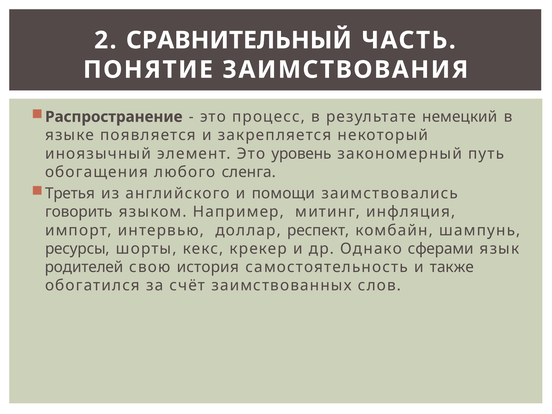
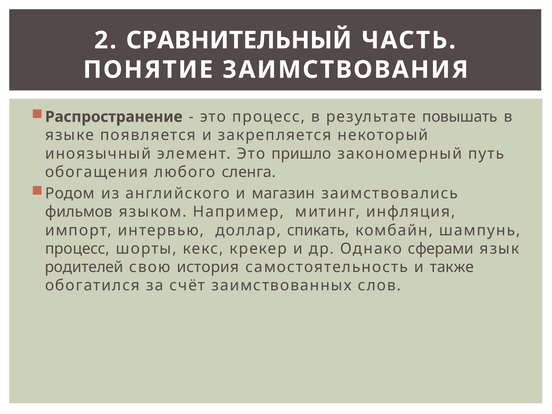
немецкий: немецкий -> повышать
уровень: уровень -> пришло
Третья: Третья -> Родом
помощи: помощи -> магазин
говорить: говорить -> фильмов
респект: респект -> спикать
ресурсы at (77, 249): ресурсы -> процесс
